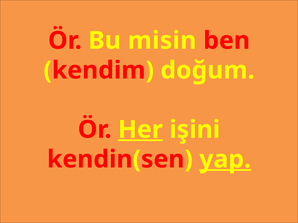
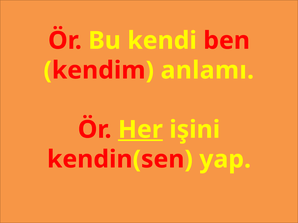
misin: misin -> kendi
doğum: doğum -> anlamı
yap underline: present -> none
